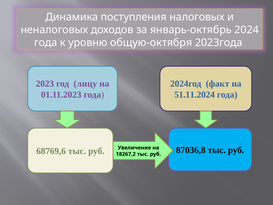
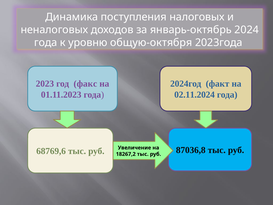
лицу: лицу -> факс
51.11.2024: 51.11.2024 -> 02.11.2024
